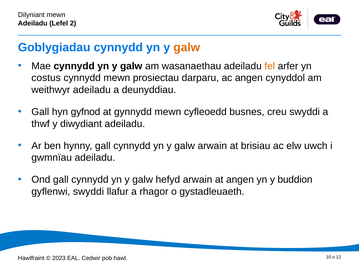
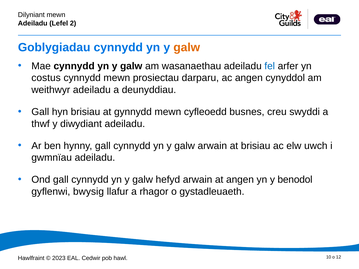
fel colour: orange -> blue
hyn gyfnod: gyfnod -> brisiau
buddion: buddion -> benodol
gyflenwi swyddi: swyddi -> bwysig
